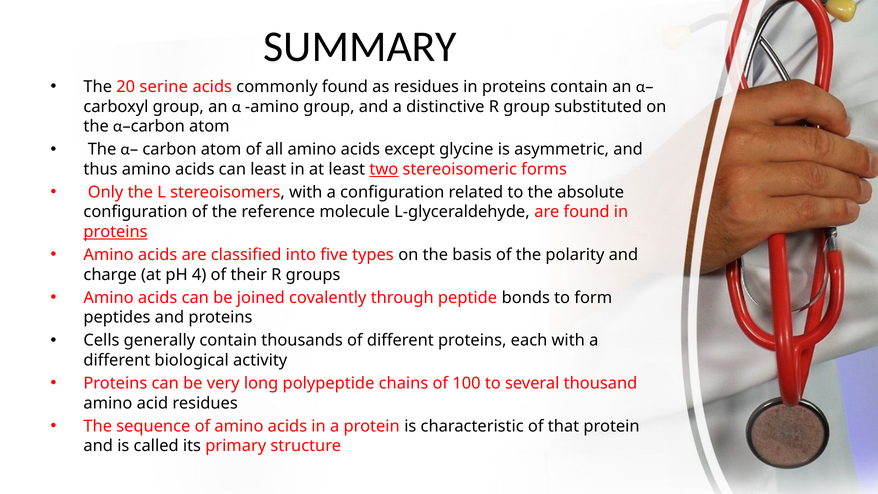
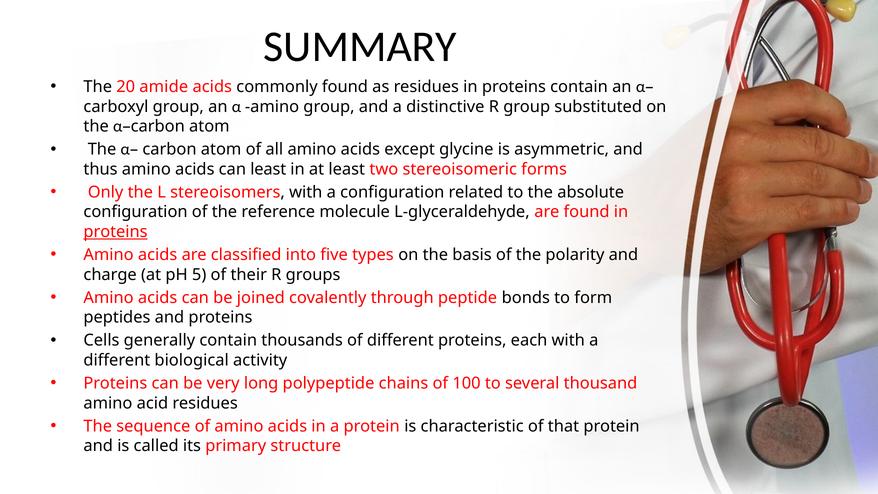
serine: serine -> amide
two underline: present -> none
4: 4 -> 5
